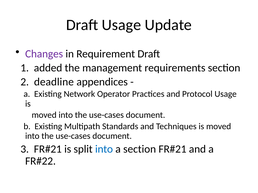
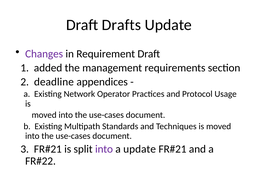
Draft Usage: Usage -> Drafts
into at (104, 149) colour: blue -> purple
a section: section -> update
